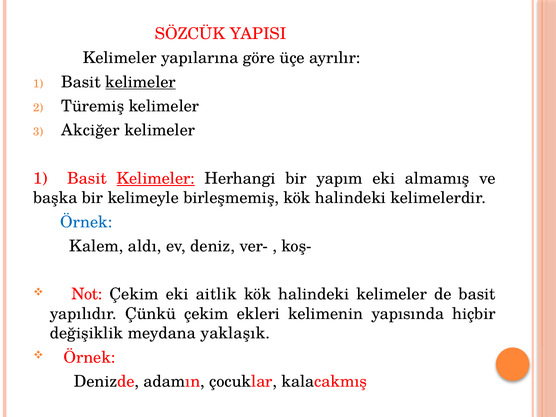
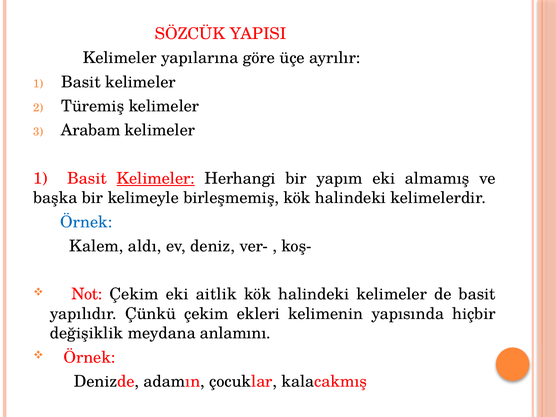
kelimeler at (140, 82) underline: present -> none
Akciğer: Akciğer -> Arabam
yaklaşık: yaklaşık -> anlamını
